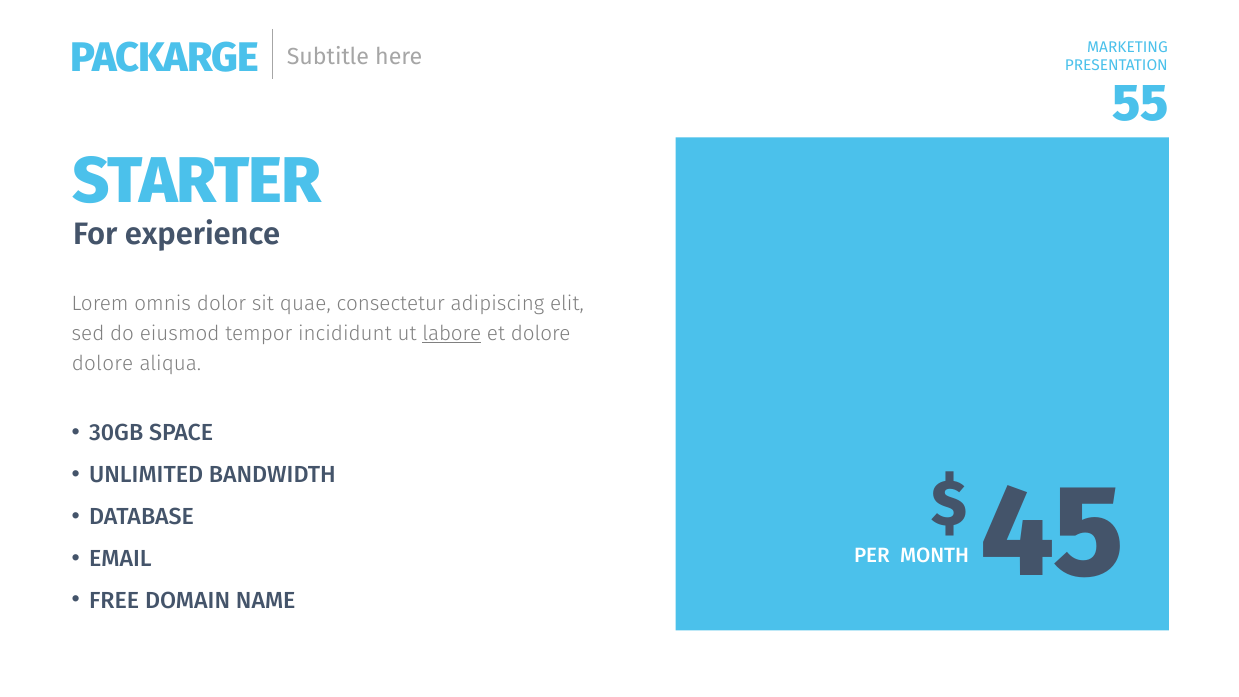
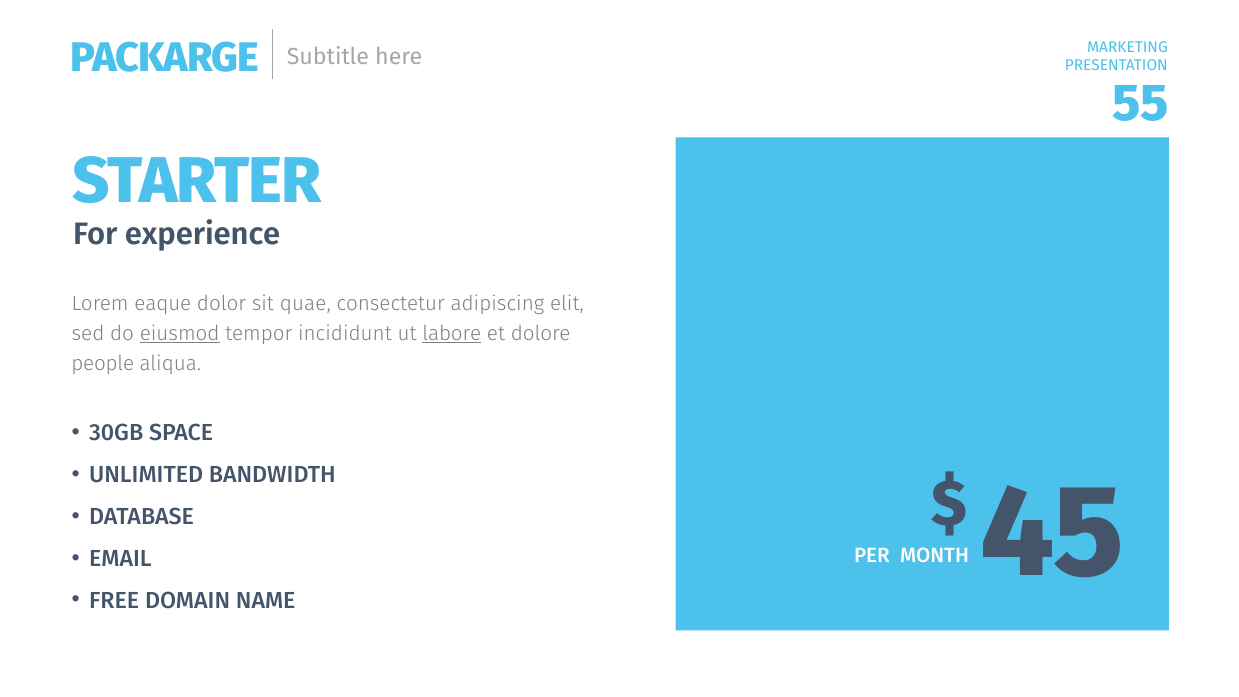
omnis: omnis -> eaque
eiusmod underline: none -> present
dolore at (103, 363): dolore -> people
